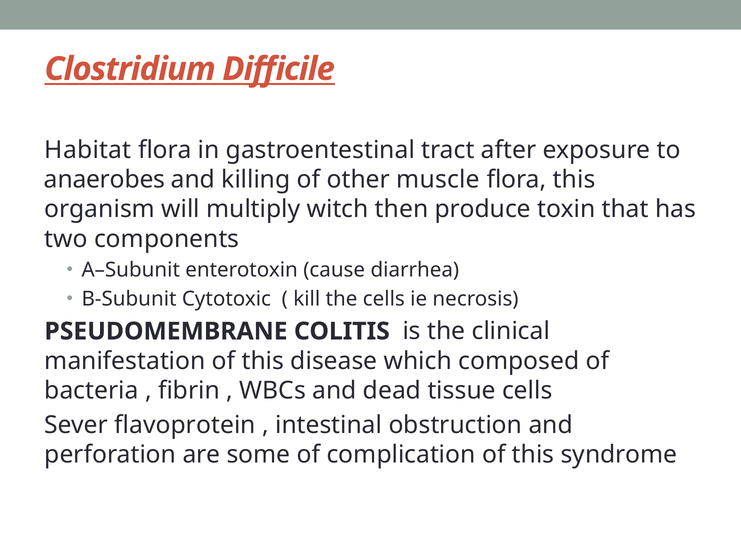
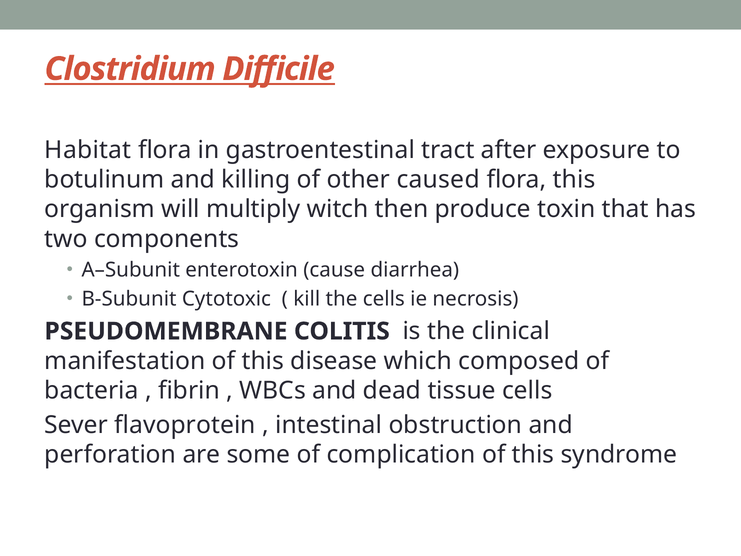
anaerobes: anaerobes -> botulinum
muscle: muscle -> caused
